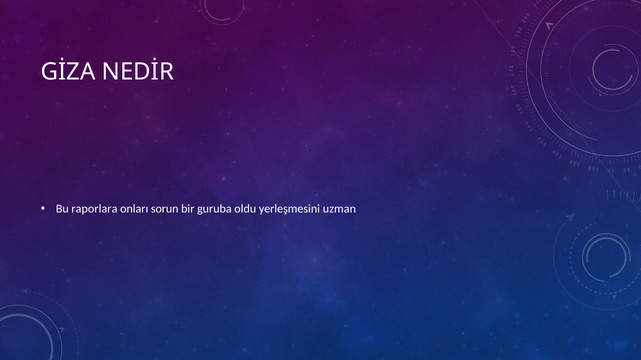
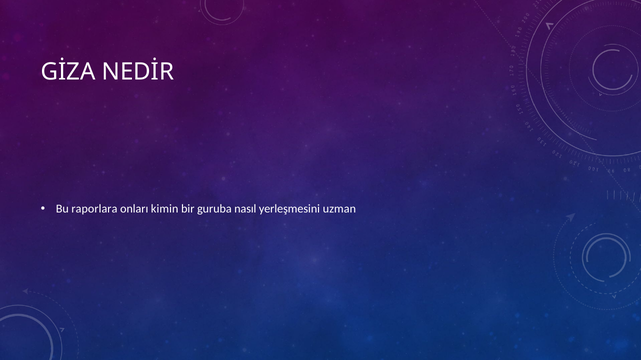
sorun: sorun -> kimin
oldu: oldu -> nasıl
